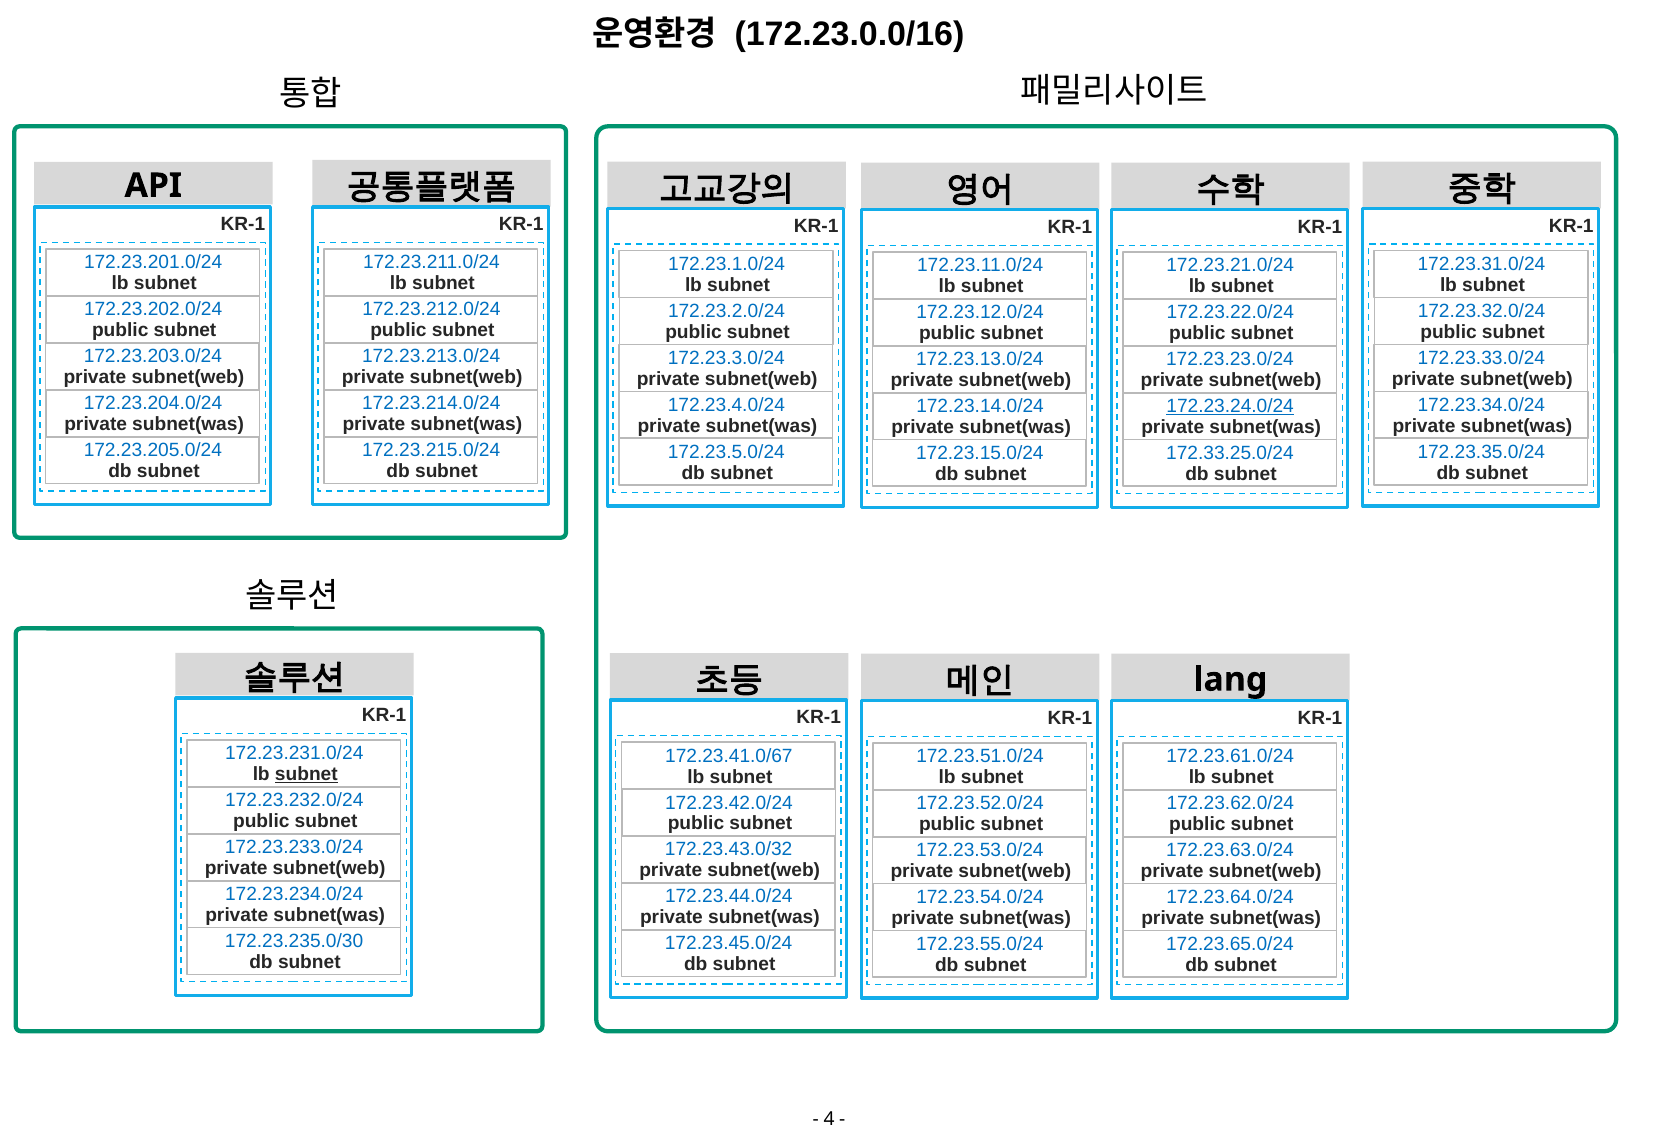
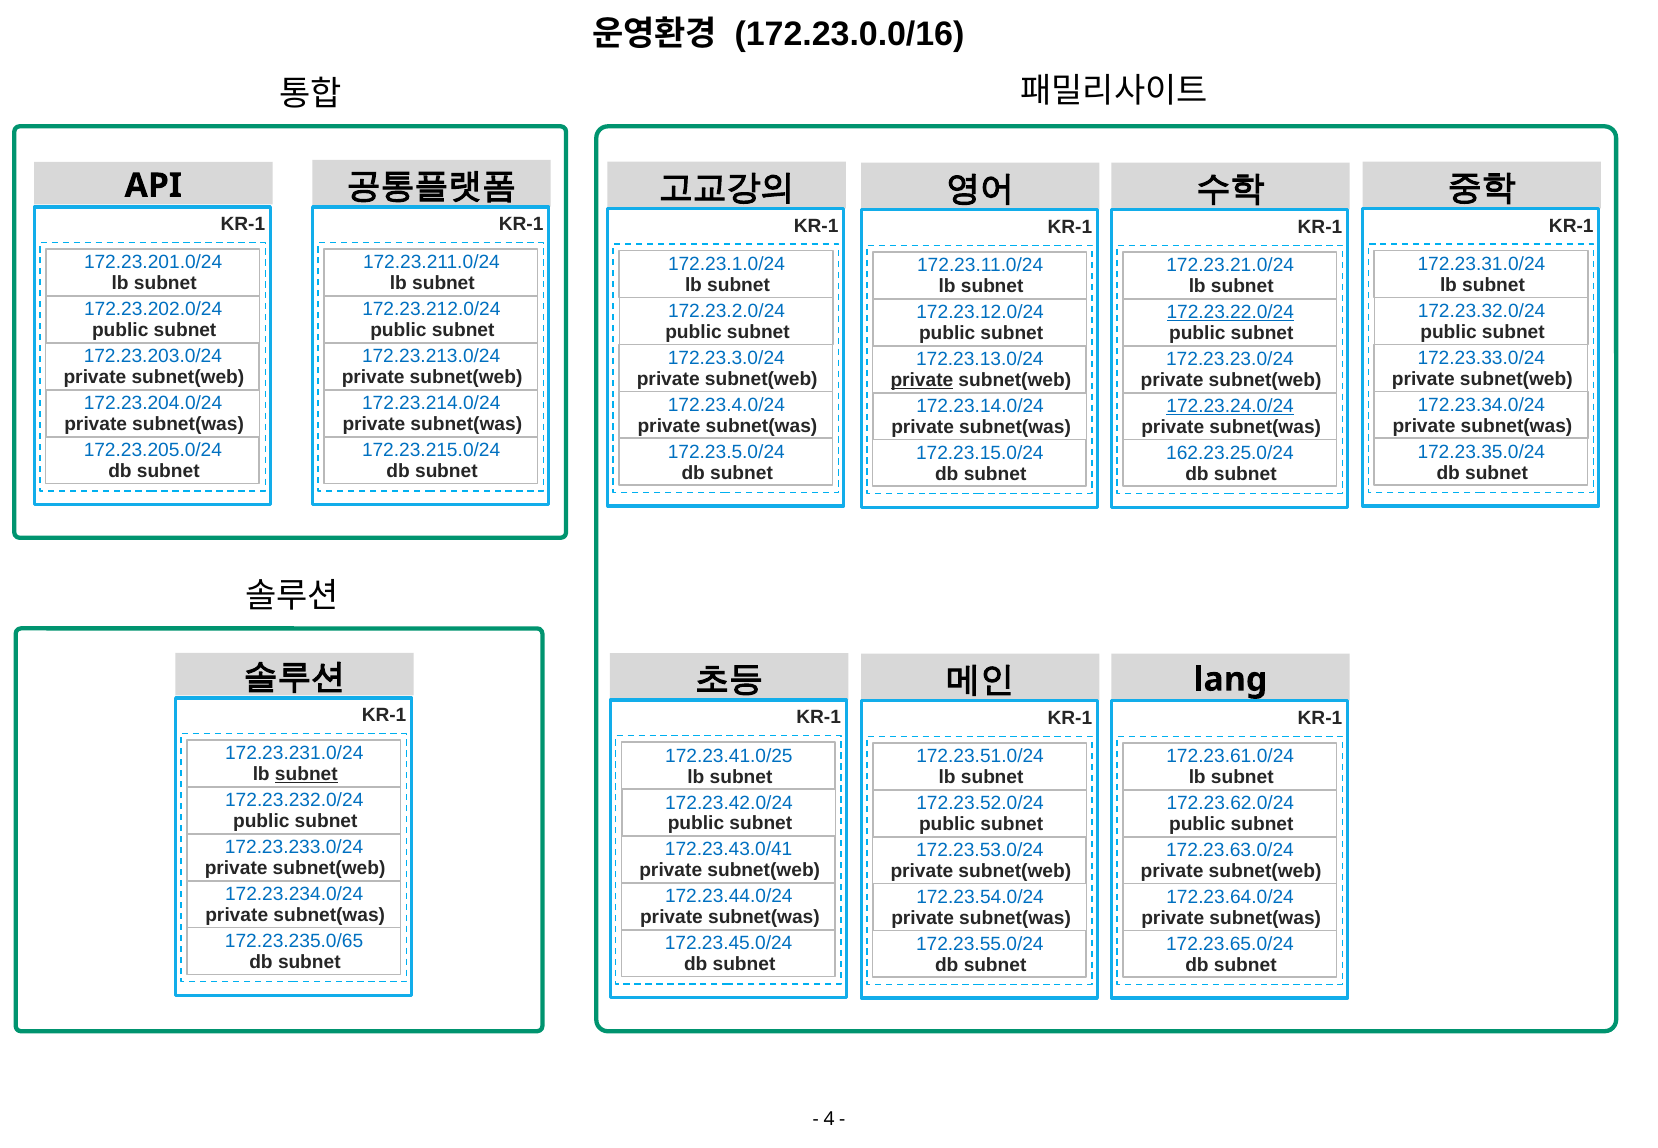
172.23.22.0/24 underline: none -> present
private at (922, 380) underline: none -> present
172.33.25.0/24: 172.33.25.0/24 -> 162.23.25.0/24
172.23.41.0/67: 172.23.41.0/67 -> 172.23.41.0/25
172.23.43.0/32: 172.23.43.0/32 -> 172.23.43.0/41
172.23.235.0/30: 172.23.235.0/30 -> 172.23.235.0/65
